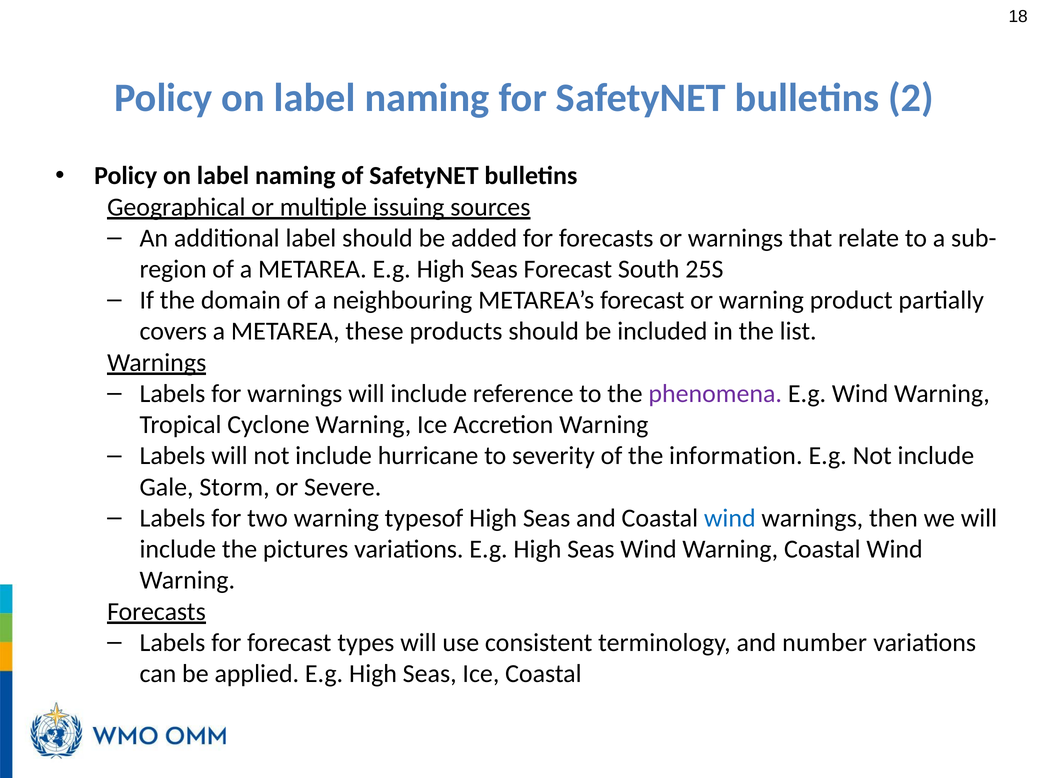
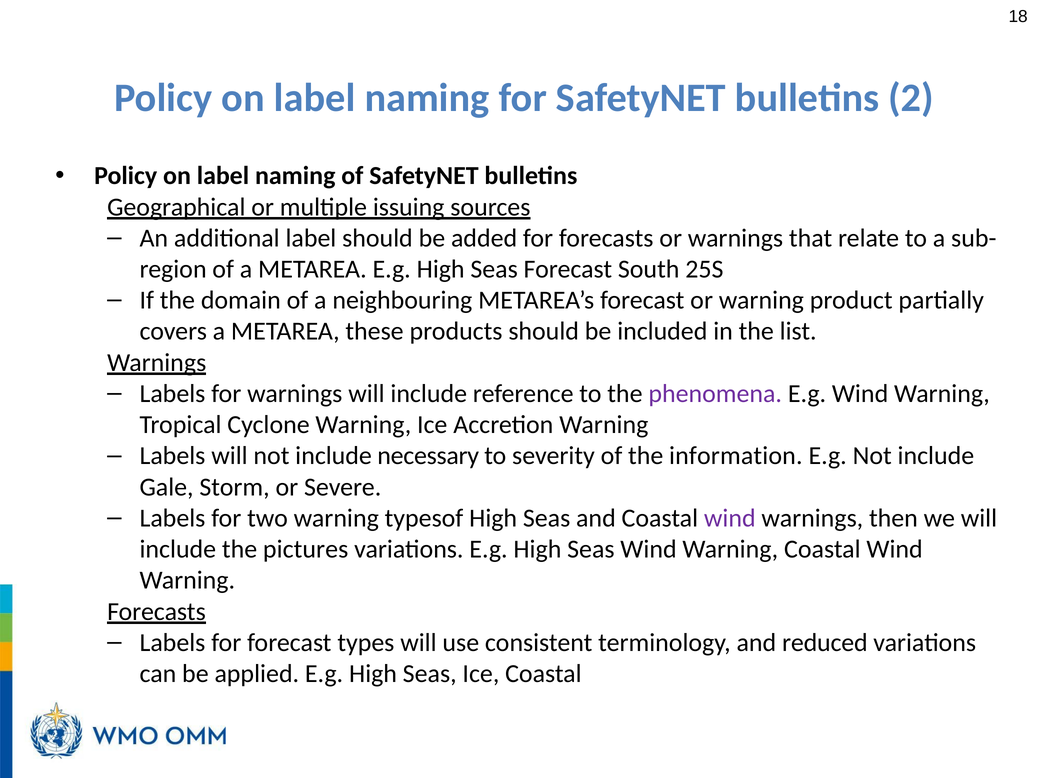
hurricane: hurricane -> necessary
wind at (730, 518) colour: blue -> purple
number: number -> reduced
